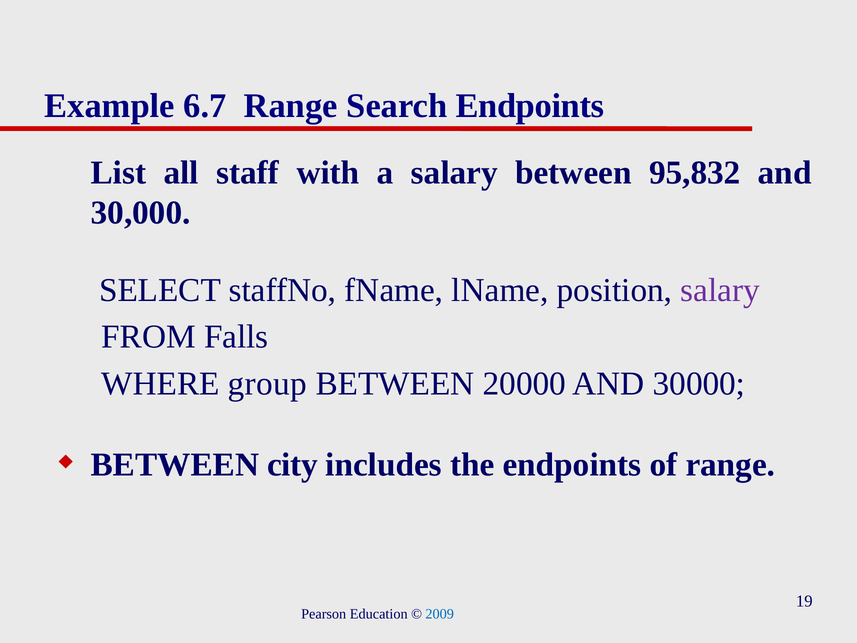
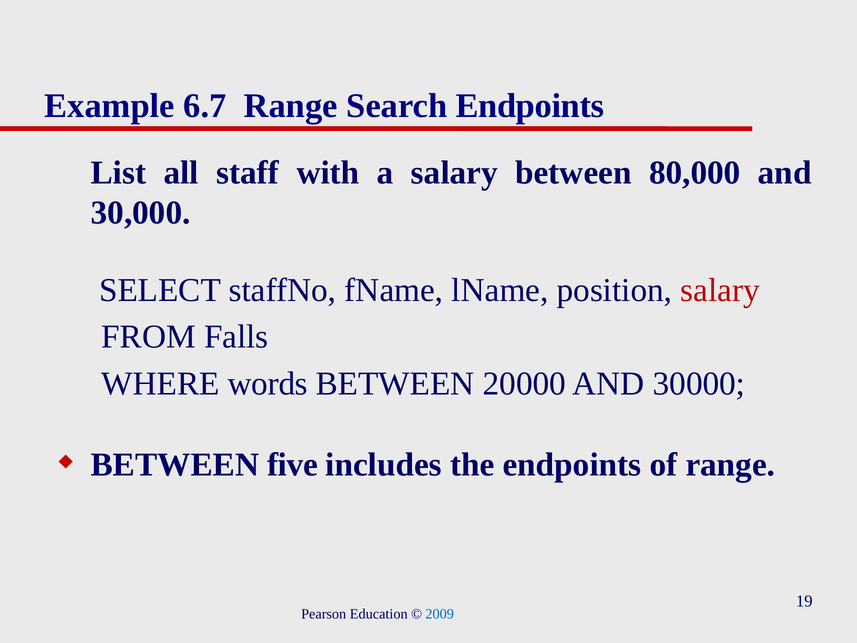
95,832: 95,832 -> 80,000
salary at (720, 290) colour: purple -> red
group: group -> words
city: city -> five
